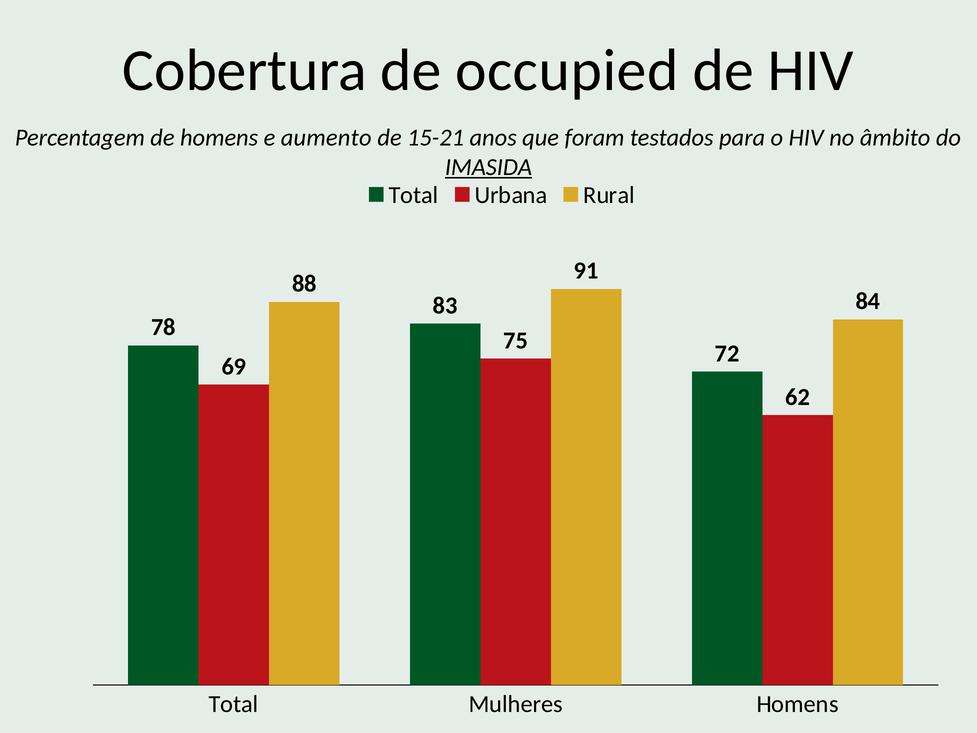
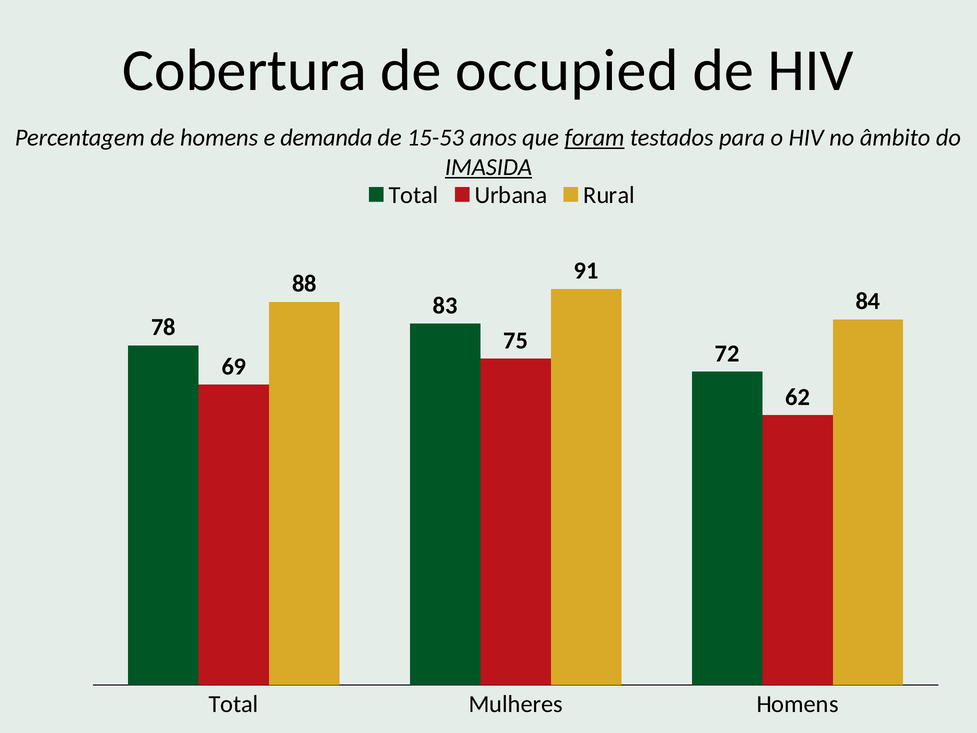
aumento: aumento -> demanda
15-21: 15-21 -> 15-53
foram underline: none -> present
